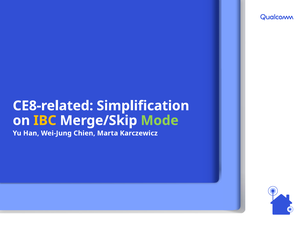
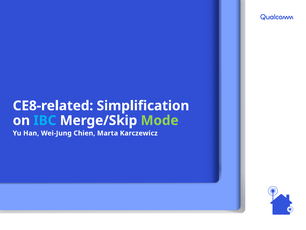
IBC colour: yellow -> light blue
